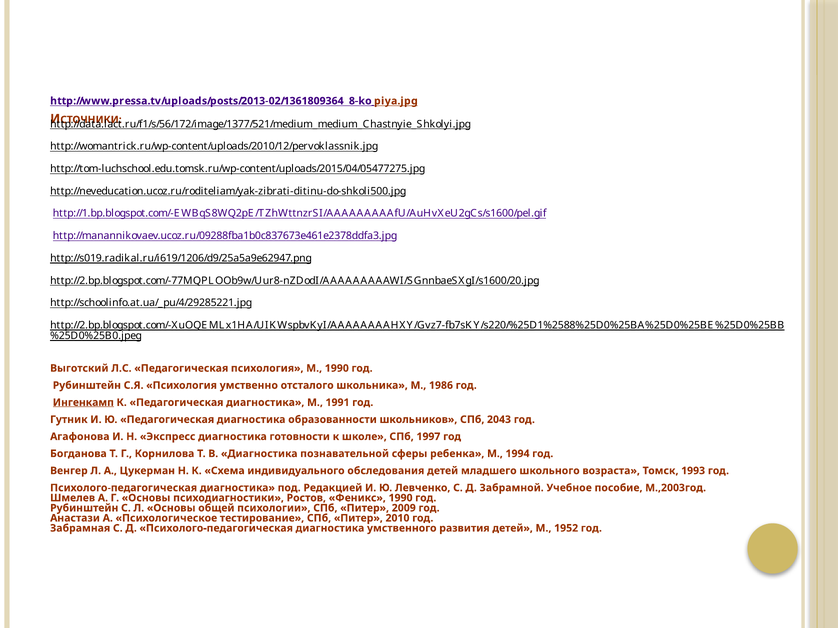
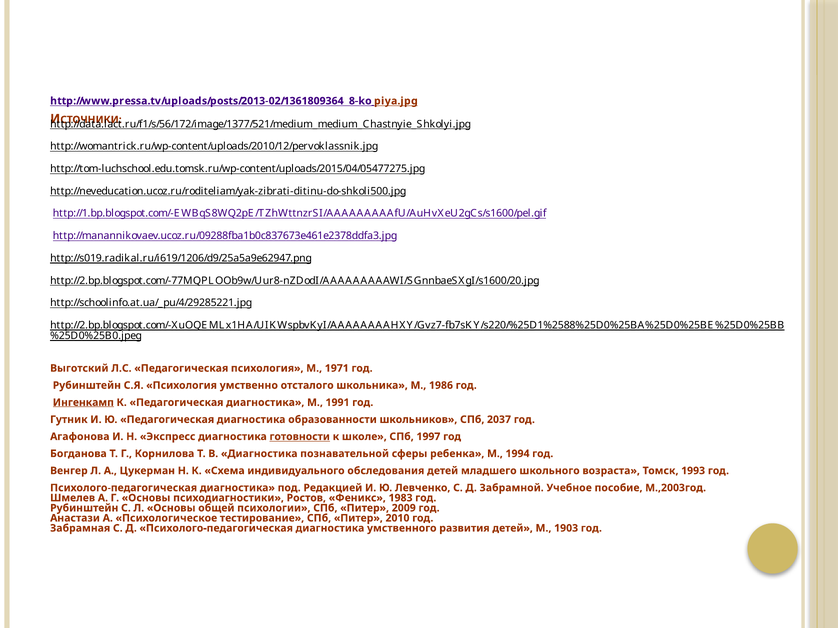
М 1990: 1990 -> 1971
2043: 2043 -> 2037
готовности underline: none -> present
Феникс 1990: 1990 -> 1983
1952: 1952 -> 1903
